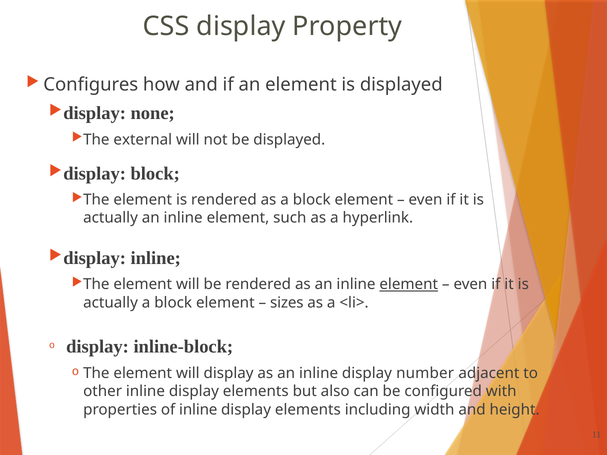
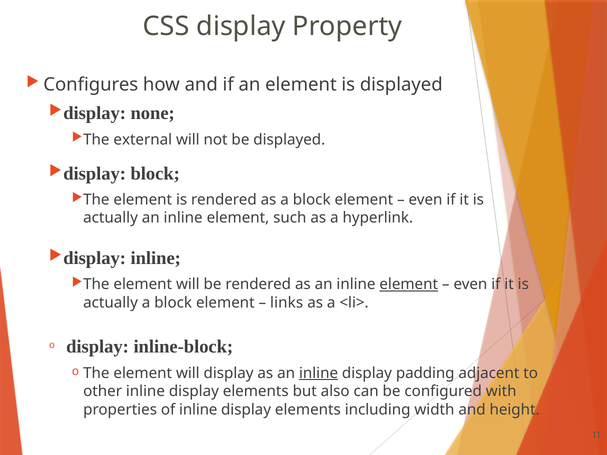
sizes: sizes -> links
inline at (319, 373) underline: none -> present
number: number -> padding
